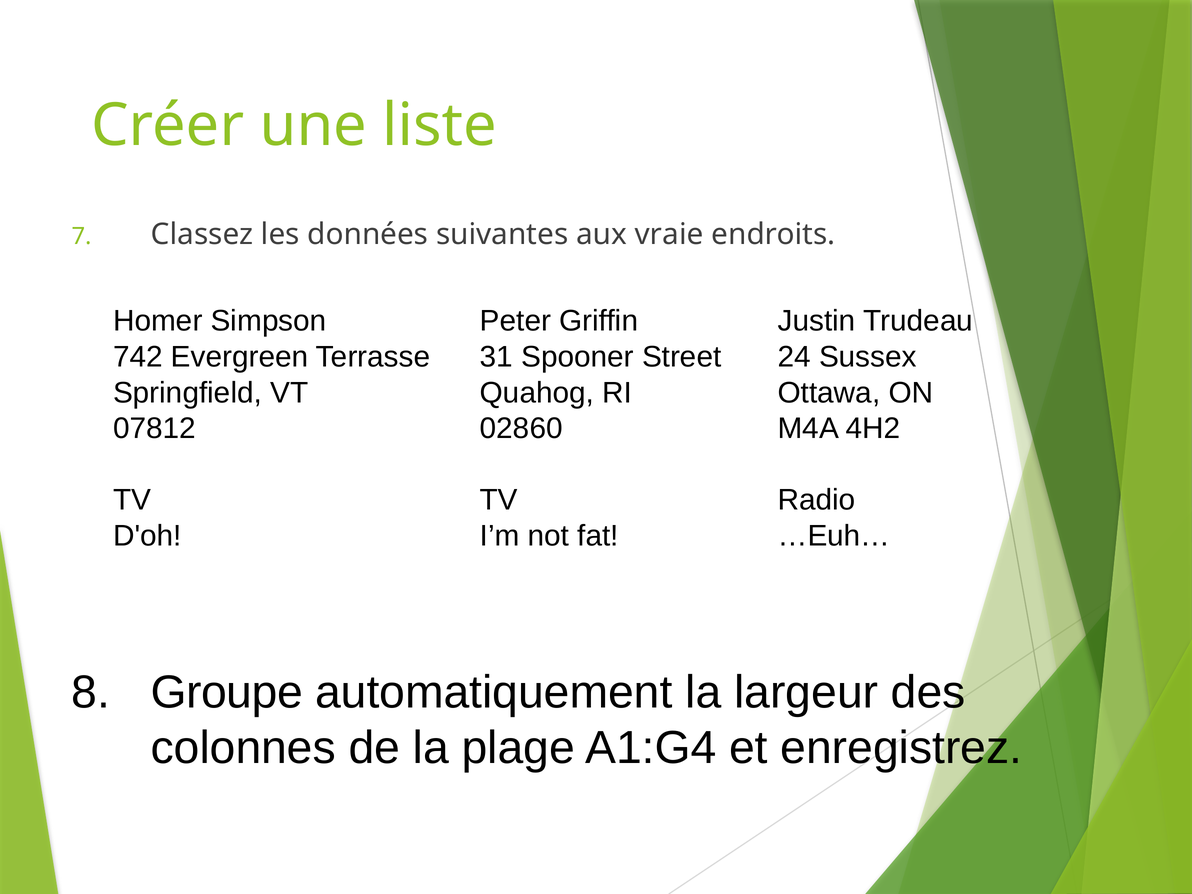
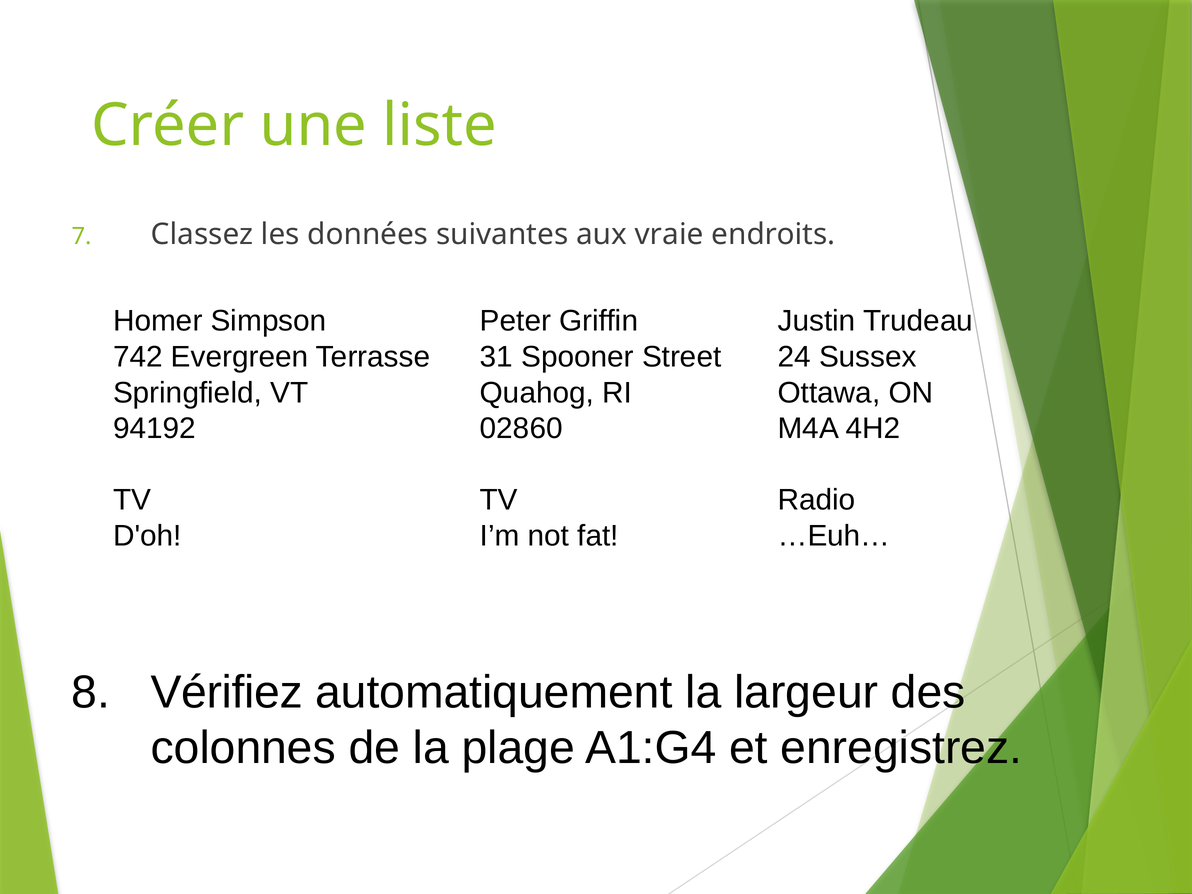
07812: 07812 -> 94192
Groupe: Groupe -> Vérifiez
